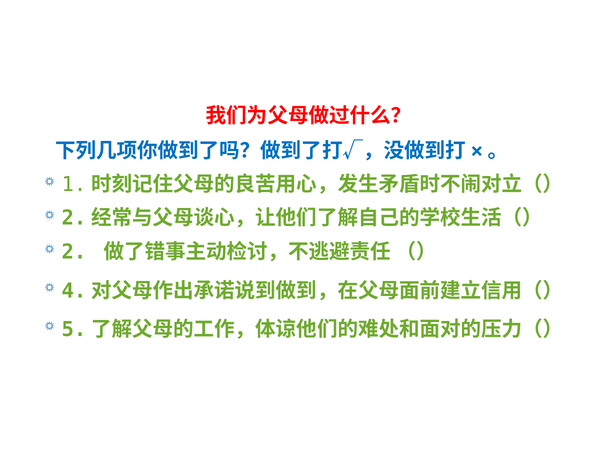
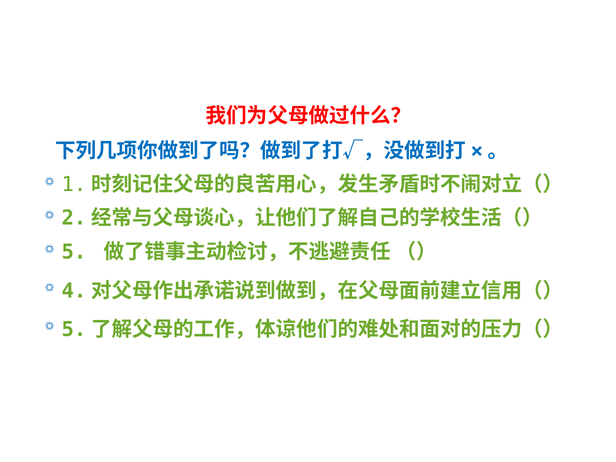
2: 2 -> 5
